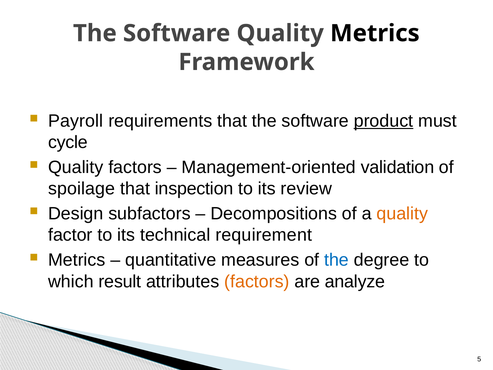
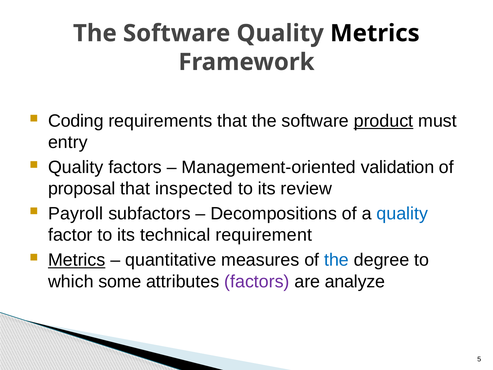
Payroll: Payroll -> Coding
cycle: cycle -> entry
spoilage: spoilage -> proposal
inspection: inspection -> inspected
Design: Design -> Payroll
quality at (402, 214) colour: orange -> blue
Metrics at (77, 260) underline: none -> present
result: result -> some
factors at (257, 281) colour: orange -> purple
